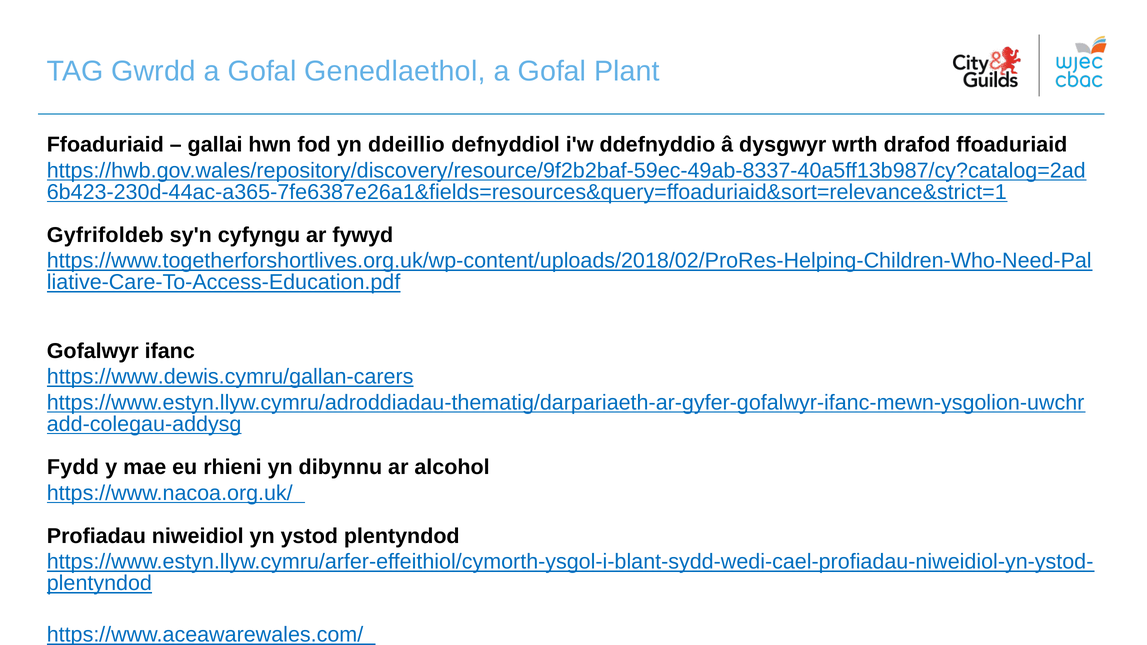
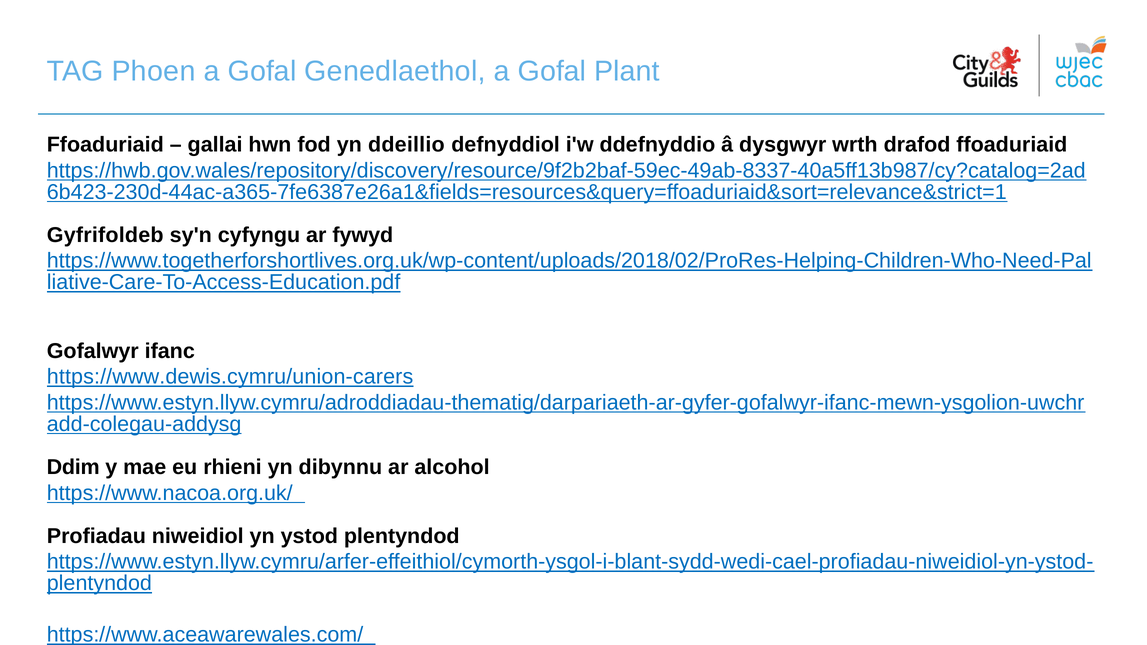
Gwrdd: Gwrdd -> Phoen
https://www.dewis.cymru/gallan-carers: https://www.dewis.cymru/gallan-carers -> https://www.dewis.cymru/union-carers
Fydd: Fydd -> Ddim
